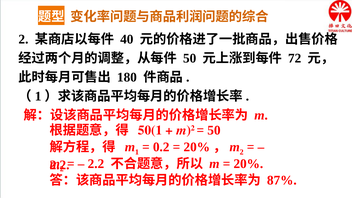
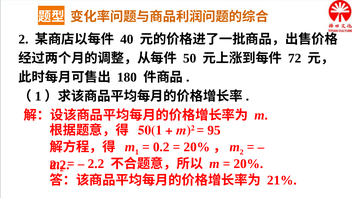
50 at (214, 130): 50 -> 95
87%: 87% -> 21%
